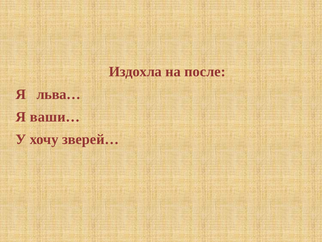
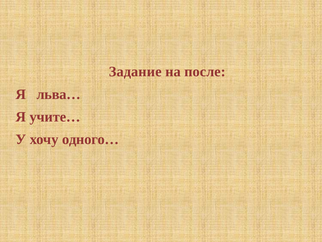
Издохла: Издохла -> Задание
ваши…: ваши… -> учите…
зверей…: зверей… -> одного…
